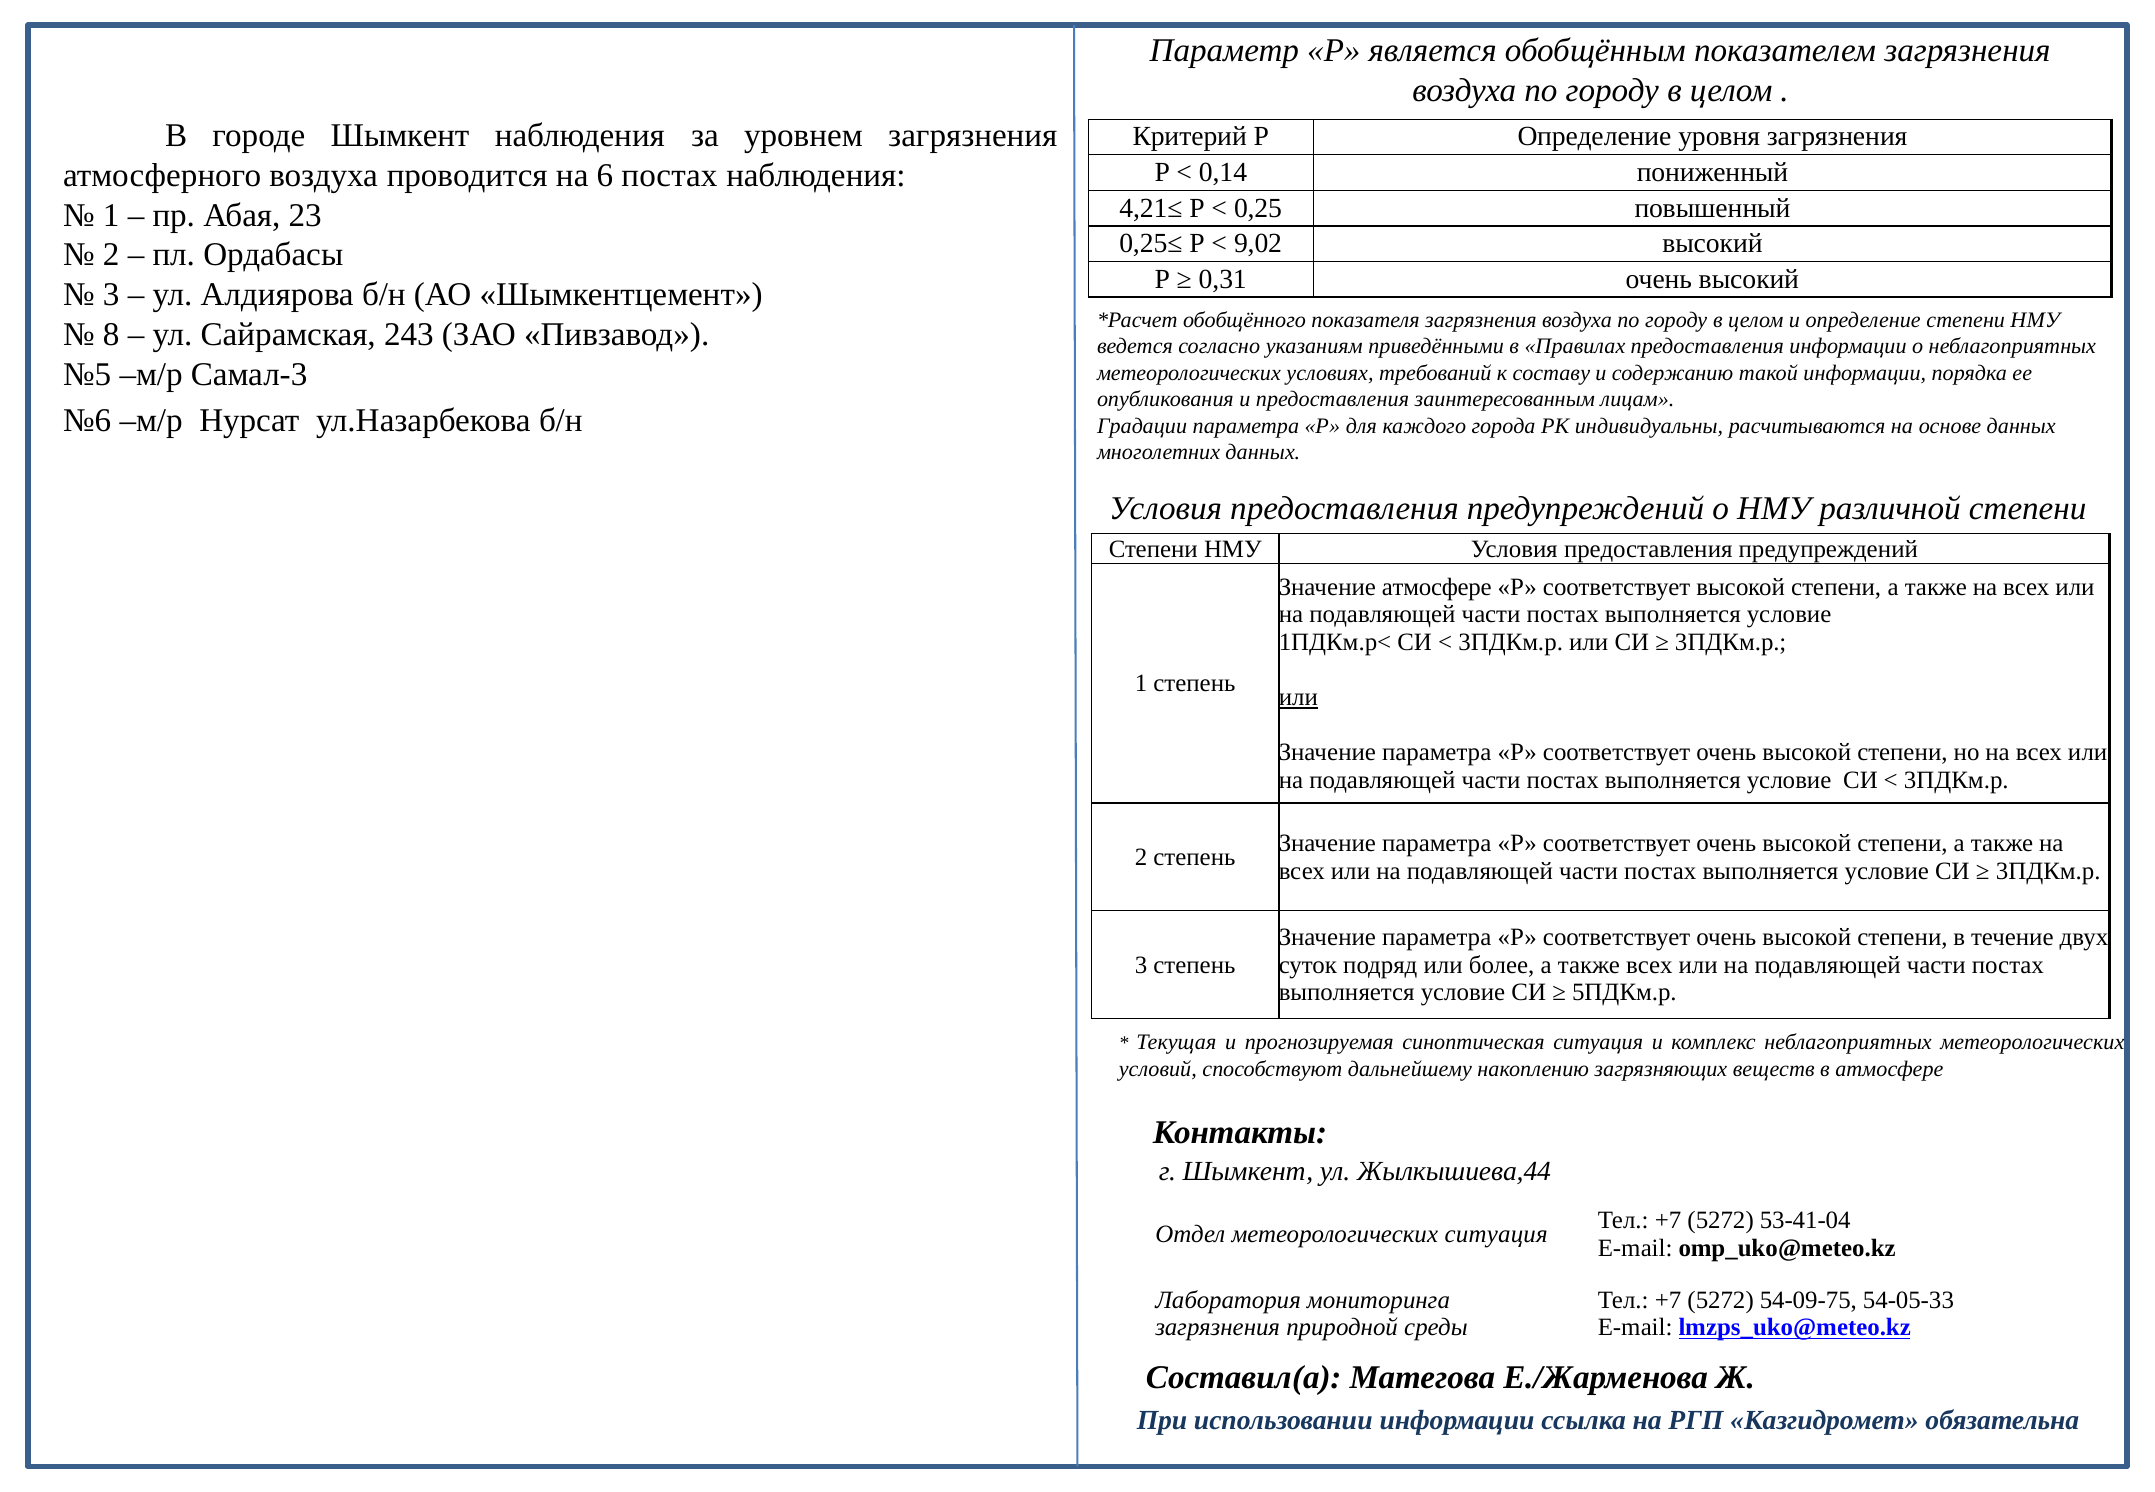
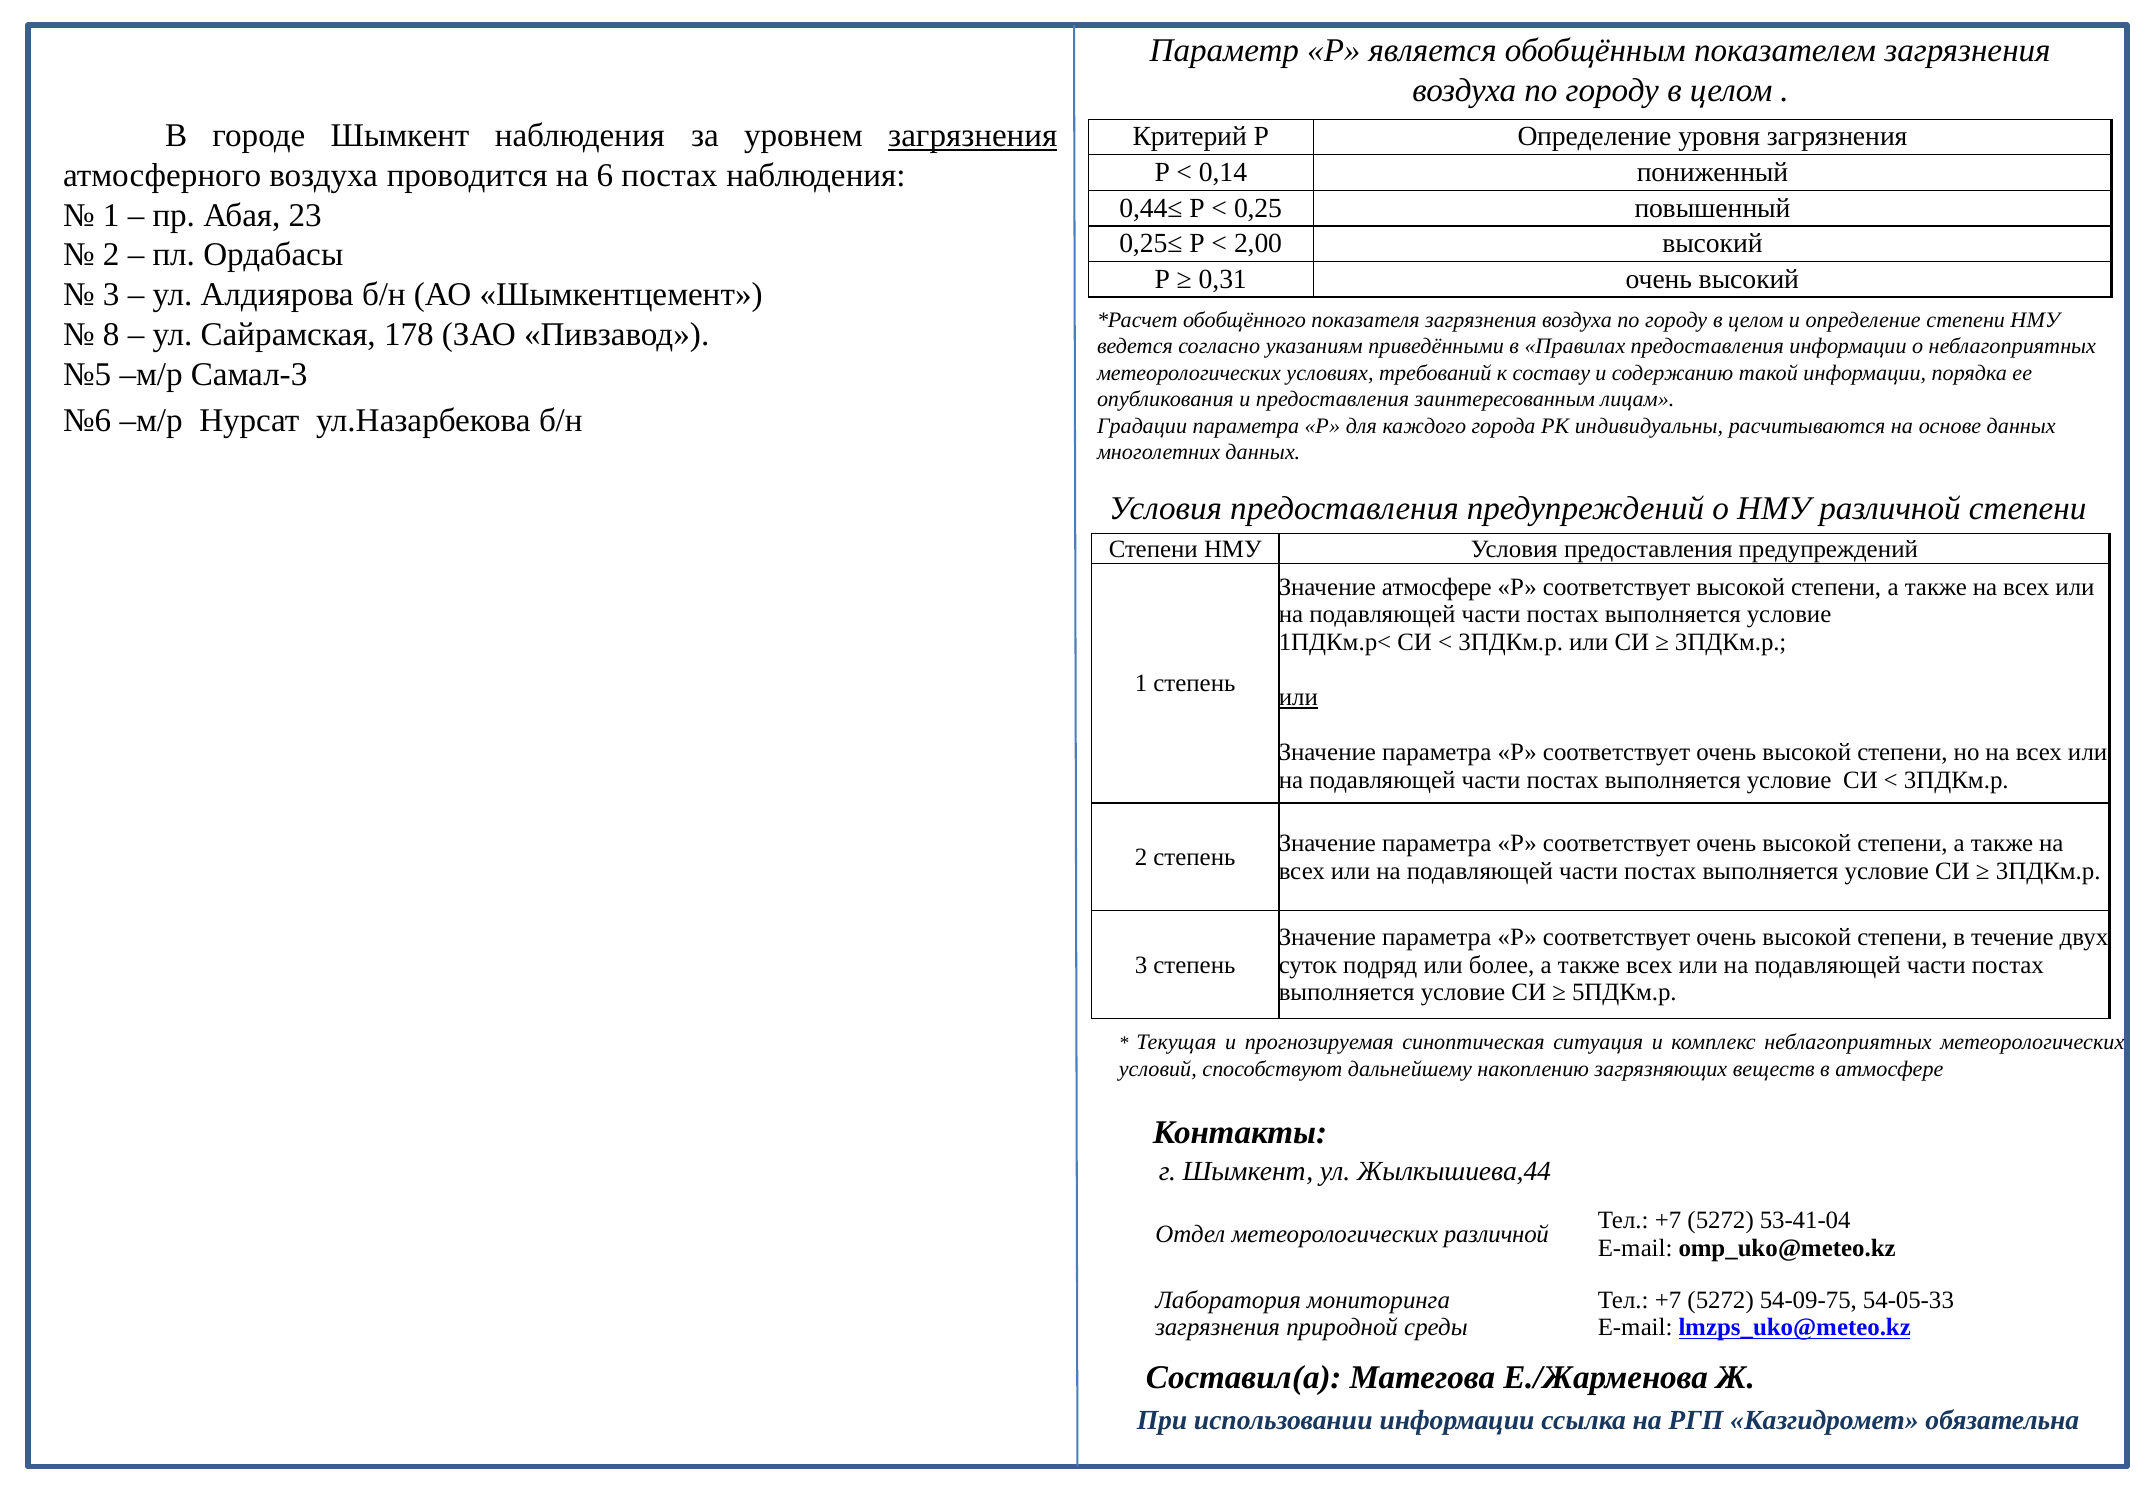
загрязнения at (973, 136) underline: none -> present
4,21≤: 4,21≤ -> 0,44≤
9,02: 9,02 -> 2,00
243: 243 -> 178
метеорологических ситуация: ситуация -> различной
